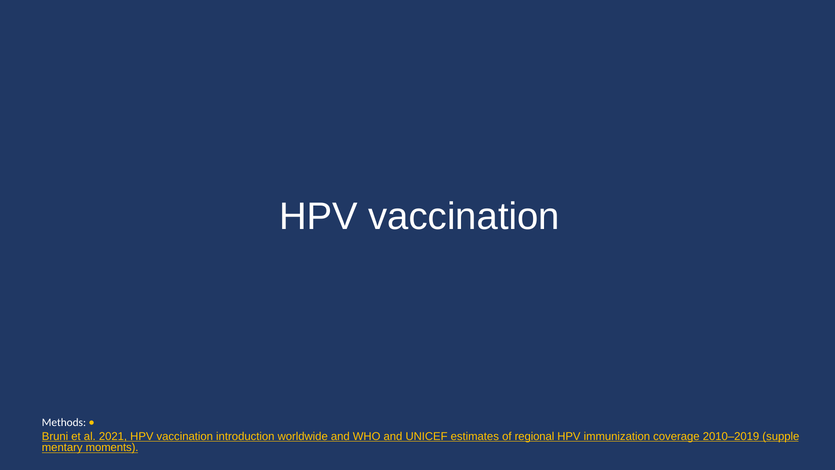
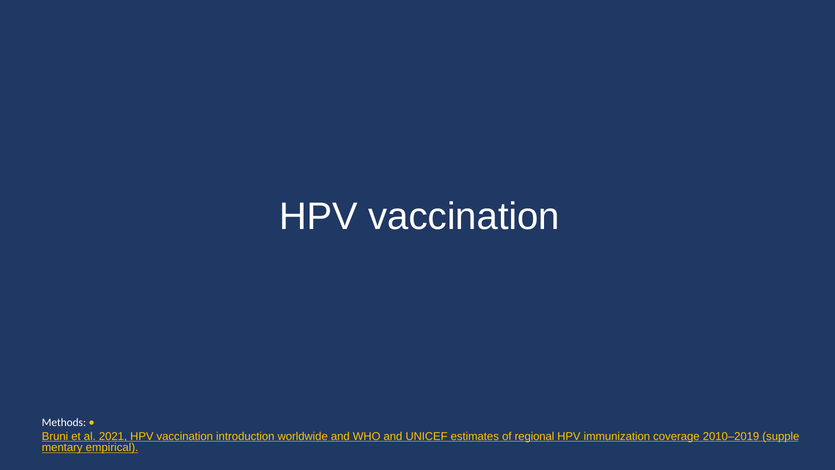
moments: moments -> empirical
